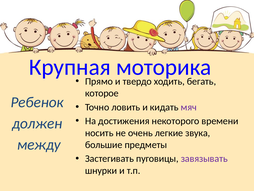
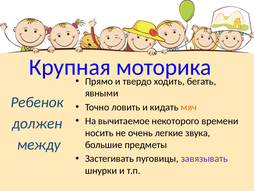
которое: которое -> явными
мяч colour: purple -> orange
достижения: достижения -> вычитаемое
